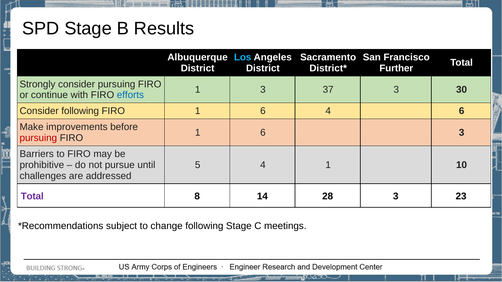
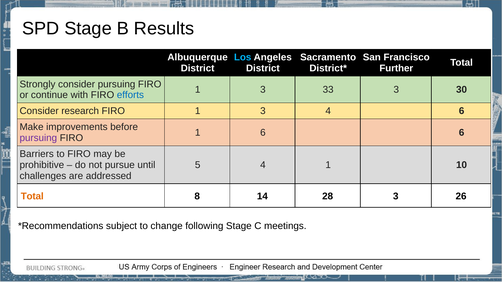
37: 37 -> 33
Consider following: following -> research
6 at (263, 111): 6 -> 3
6 3: 3 -> 6
pursuing at (38, 138) colour: red -> purple
Total at (32, 197) colour: purple -> orange
23: 23 -> 26
